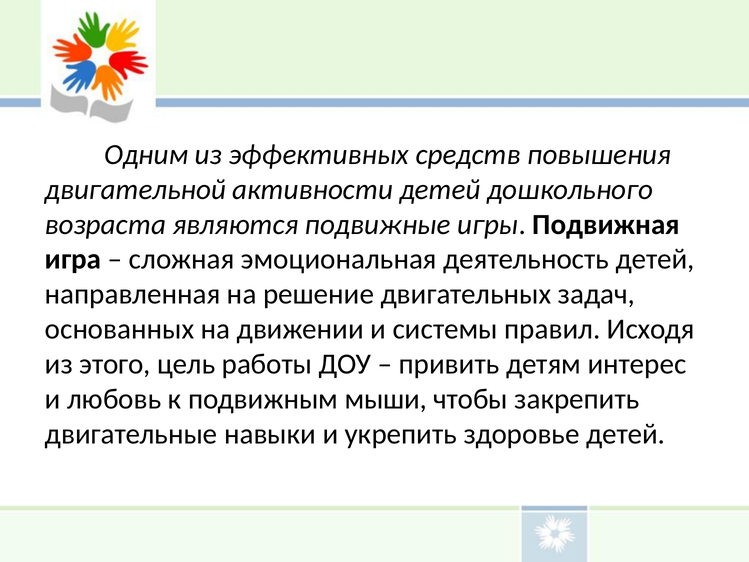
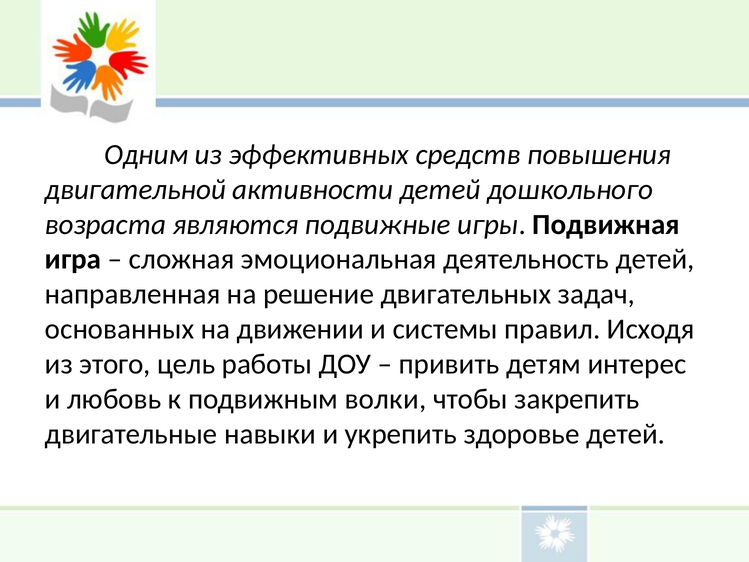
мыши: мыши -> волки
